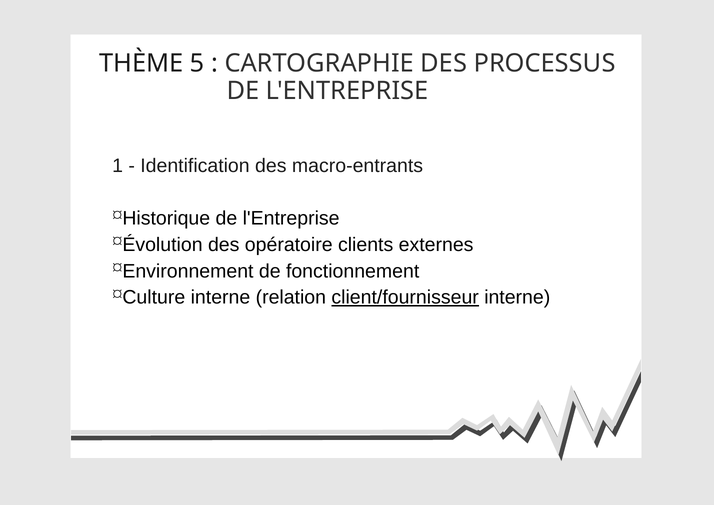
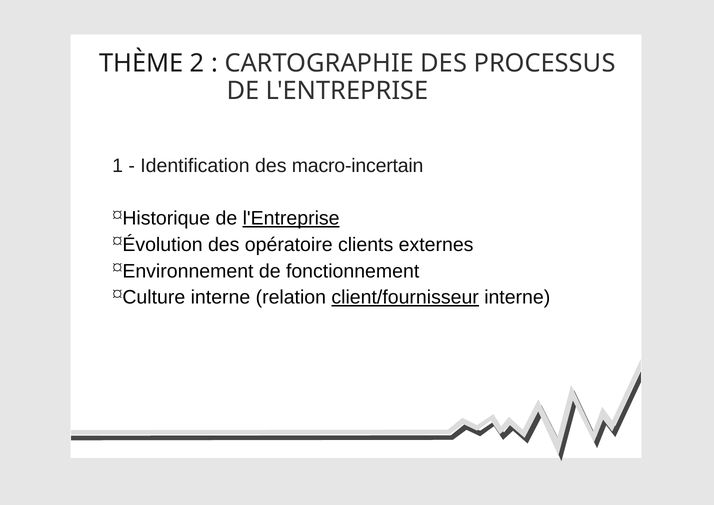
5: 5 -> 2
macro-entrants: macro-entrants -> macro-incertain
l'Entreprise at (291, 218) underline: none -> present
